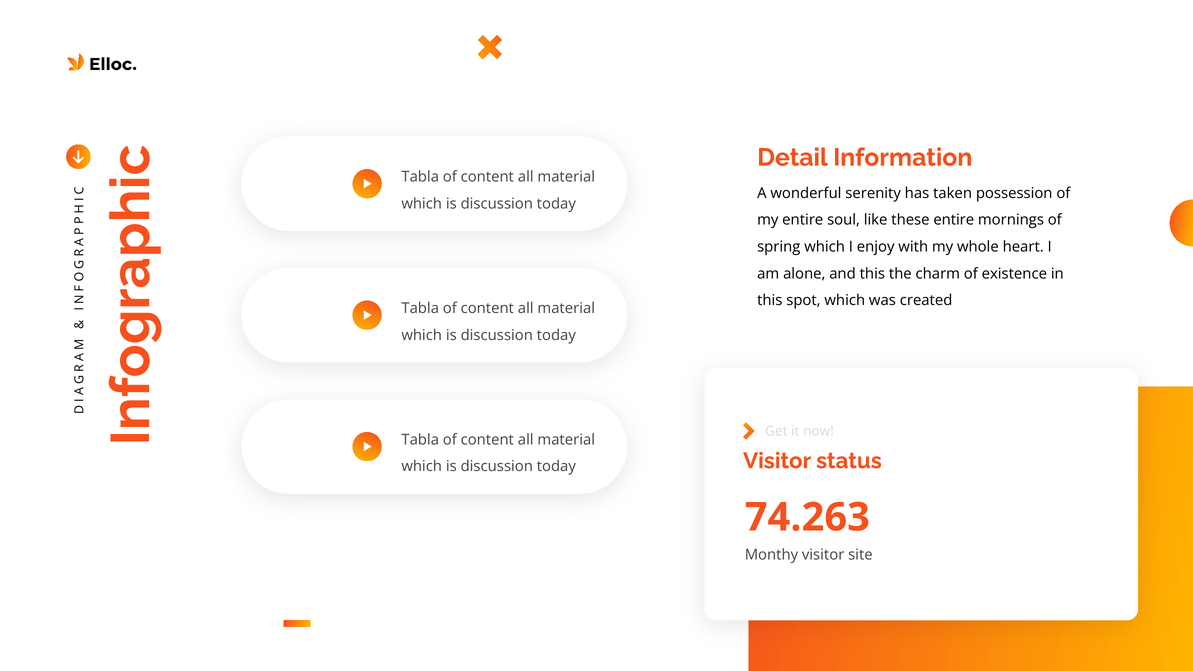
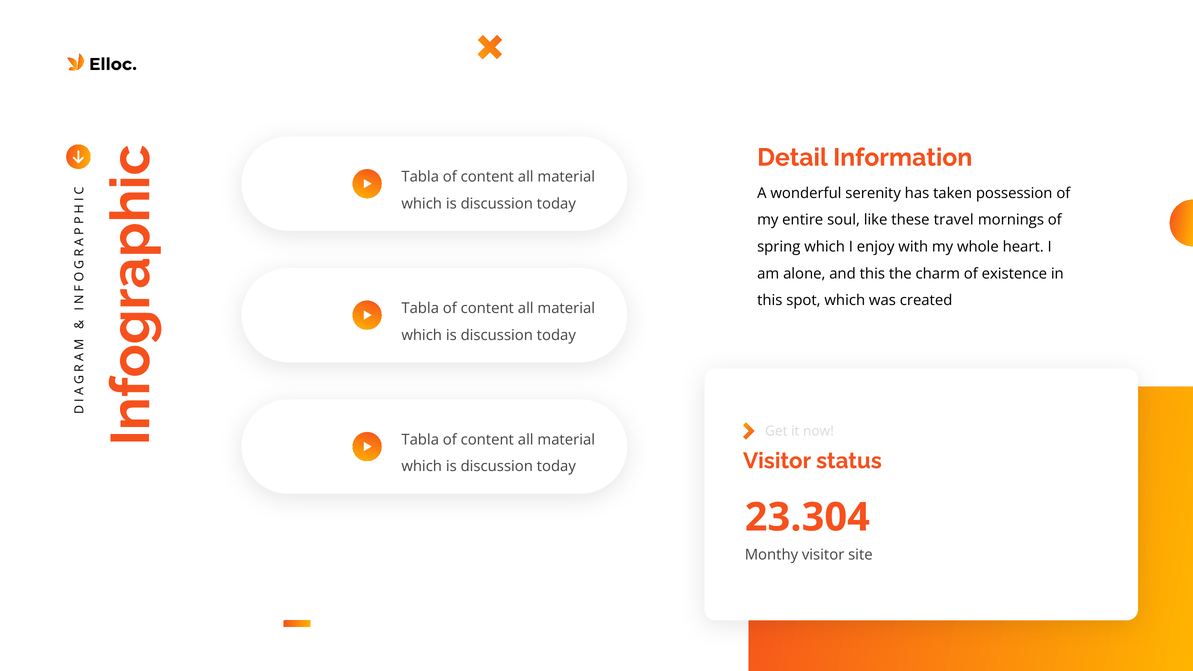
these entire: entire -> travel
74.263: 74.263 -> 23.304
